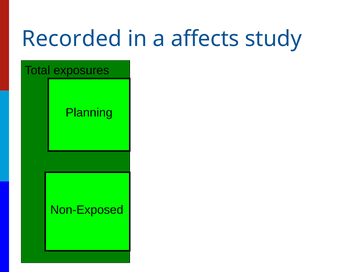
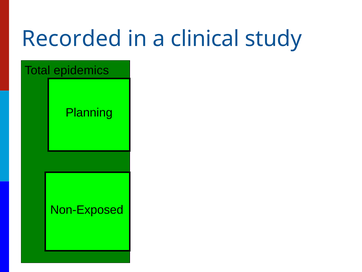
affects: affects -> clinical
exposures: exposures -> epidemics
